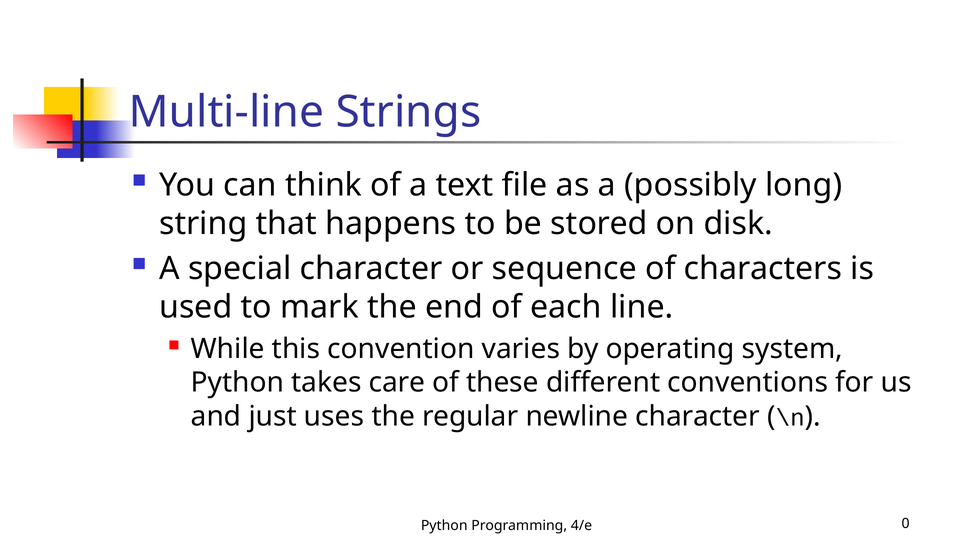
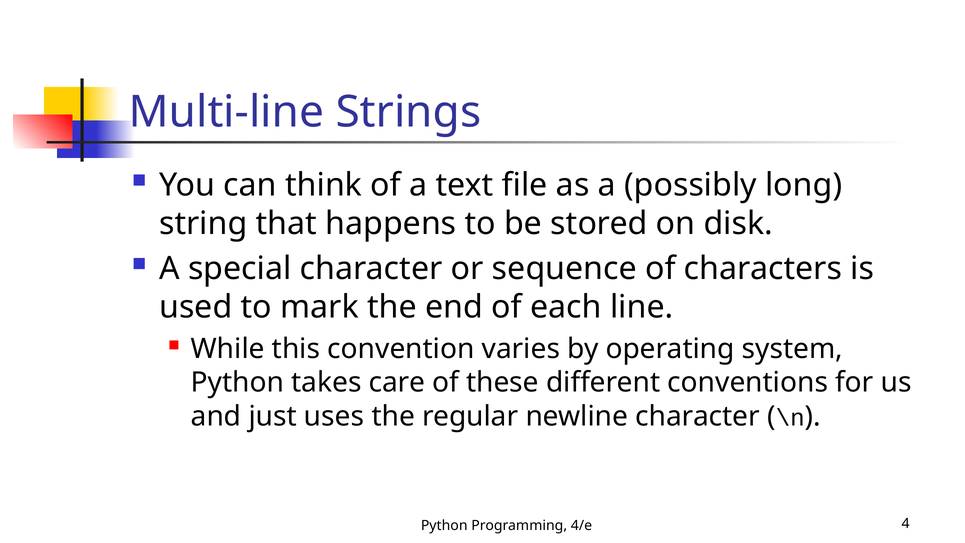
0: 0 -> 4
